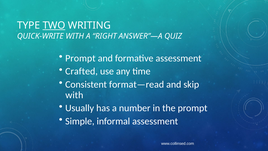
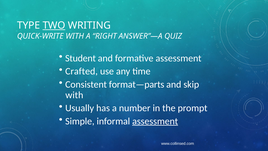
Prompt at (80, 58): Prompt -> Student
format—read: format—read -> format—parts
assessment at (155, 121) underline: none -> present
